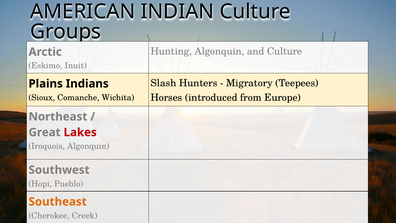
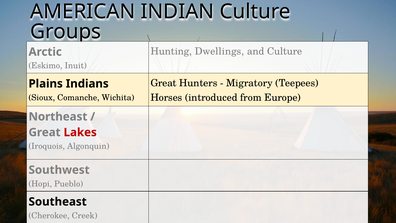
Hunting Algonquin: Algonquin -> Dwellings
Slash at (164, 83): Slash -> Great
Southeast colour: orange -> black
